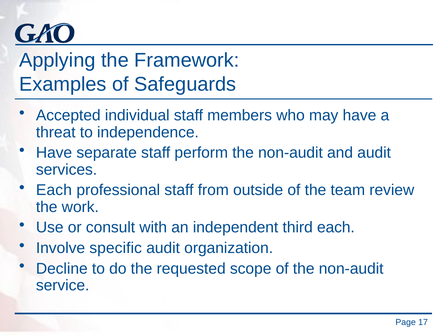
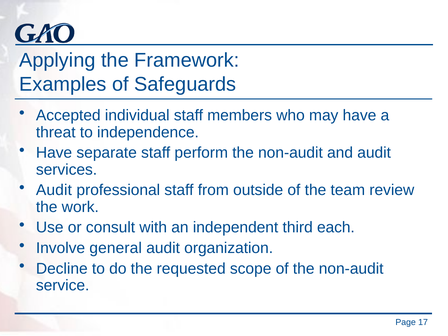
Each at (54, 190): Each -> Audit
specific: specific -> general
